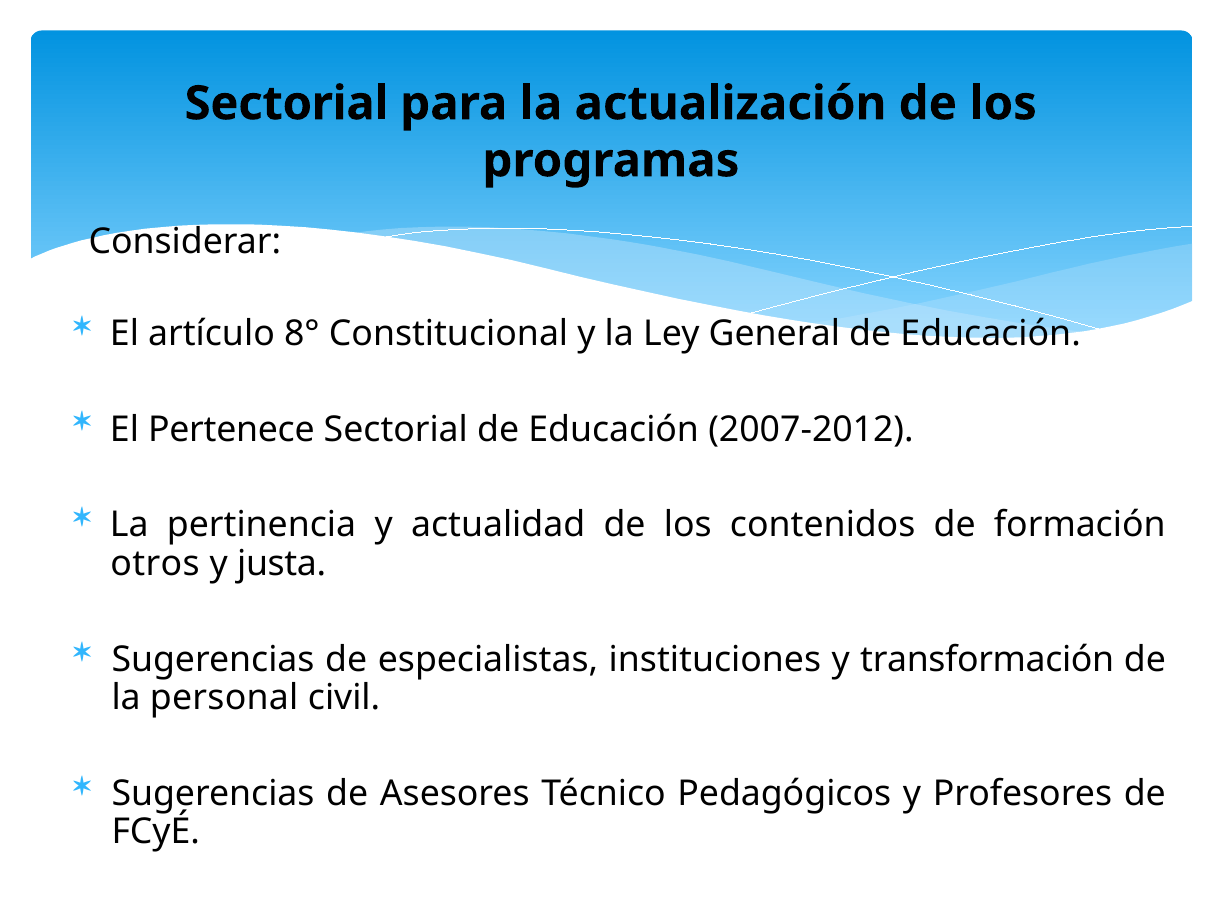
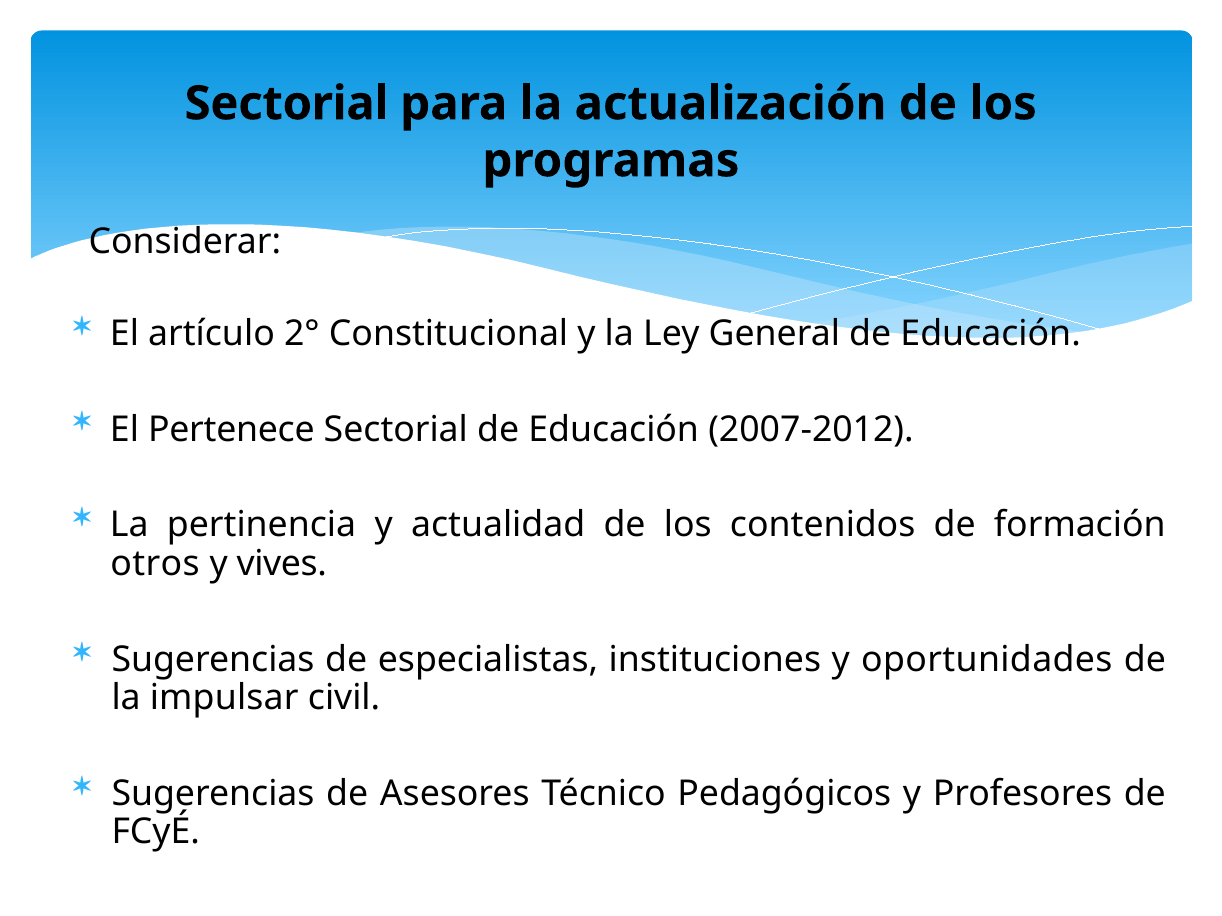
8°: 8° -> 2°
justa: justa -> vives
transformación: transformación -> oportunidades
personal: personal -> impulsar
